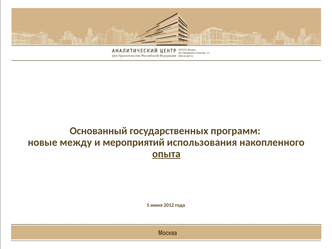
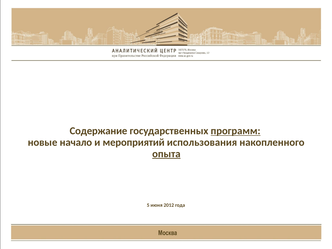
Основанный: Основанный -> Содержание
программ underline: none -> present
между: между -> начало
